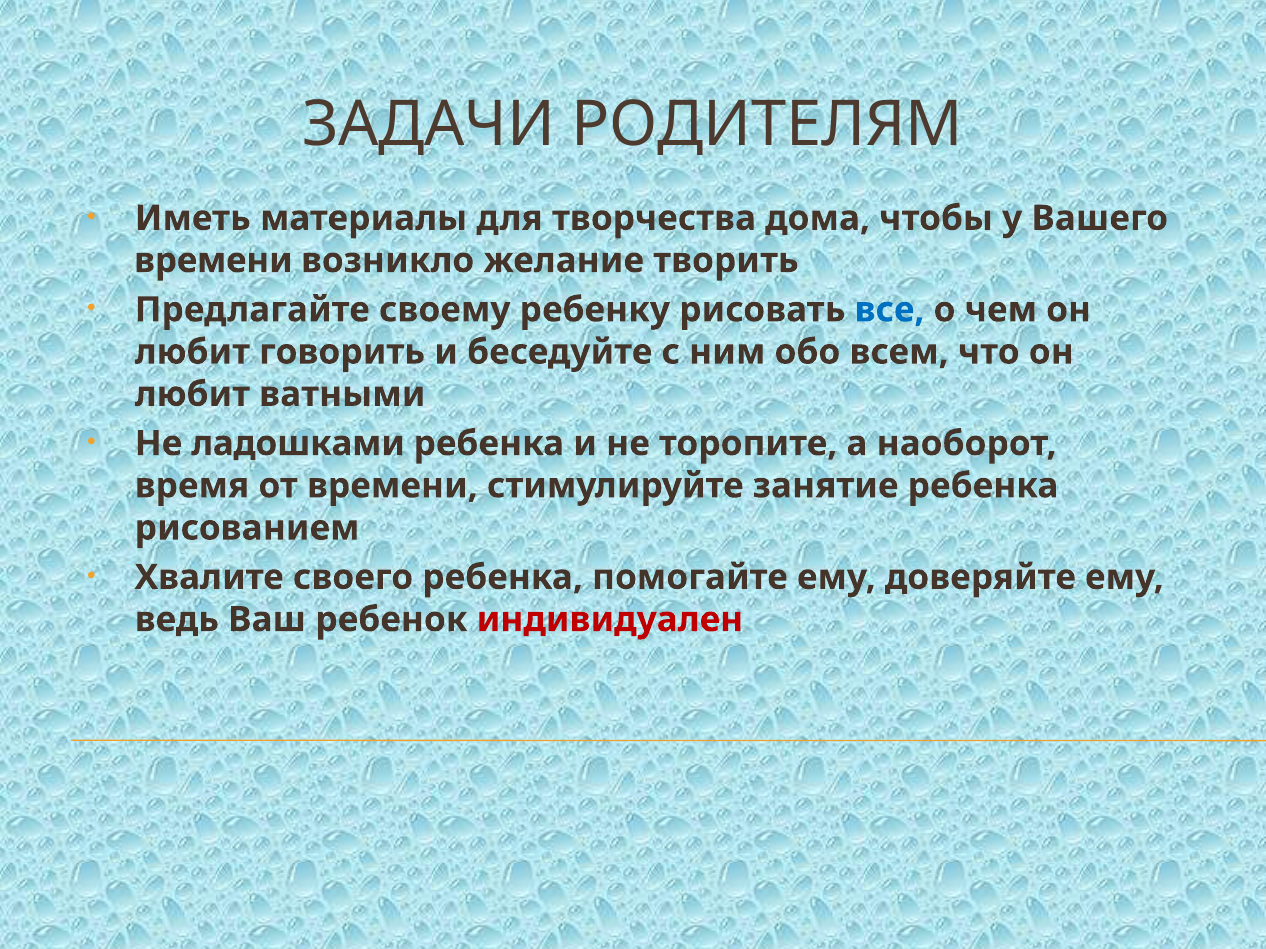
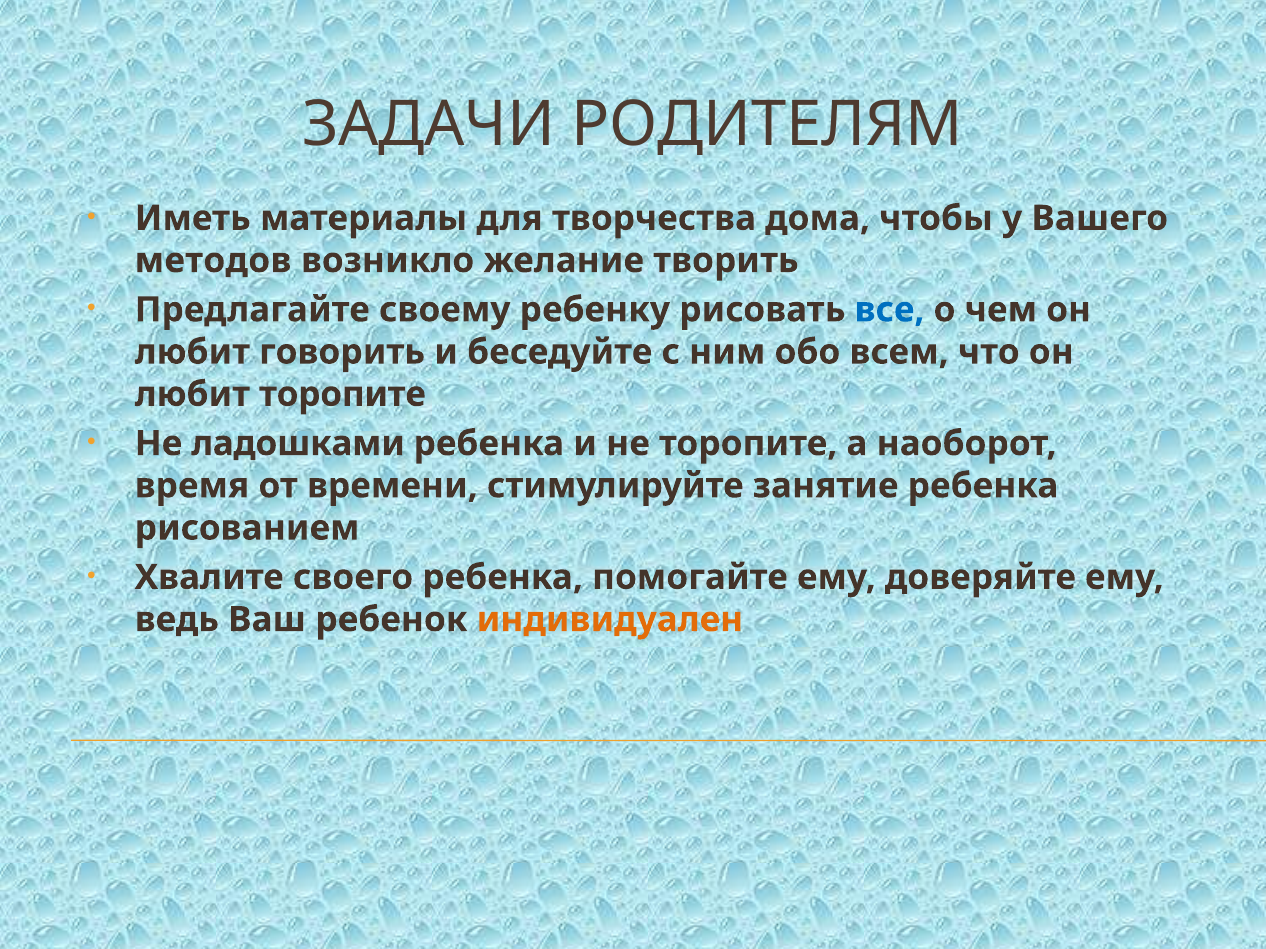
времени at (213, 261): времени -> методов
любит ватными: ватными -> торопите
индивидуален colour: red -> orange
